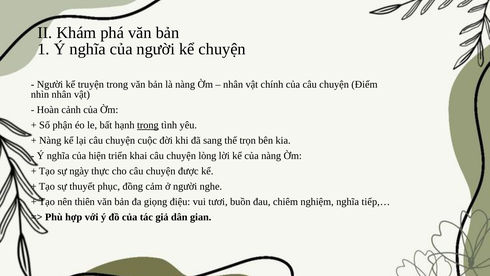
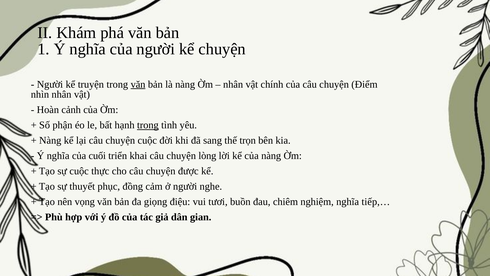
văn at (138, 84) underline: none -> present
hiện: hiện -> cuối
sự ngày: ngày -> cuộc
thiên: thiên -> vọng
